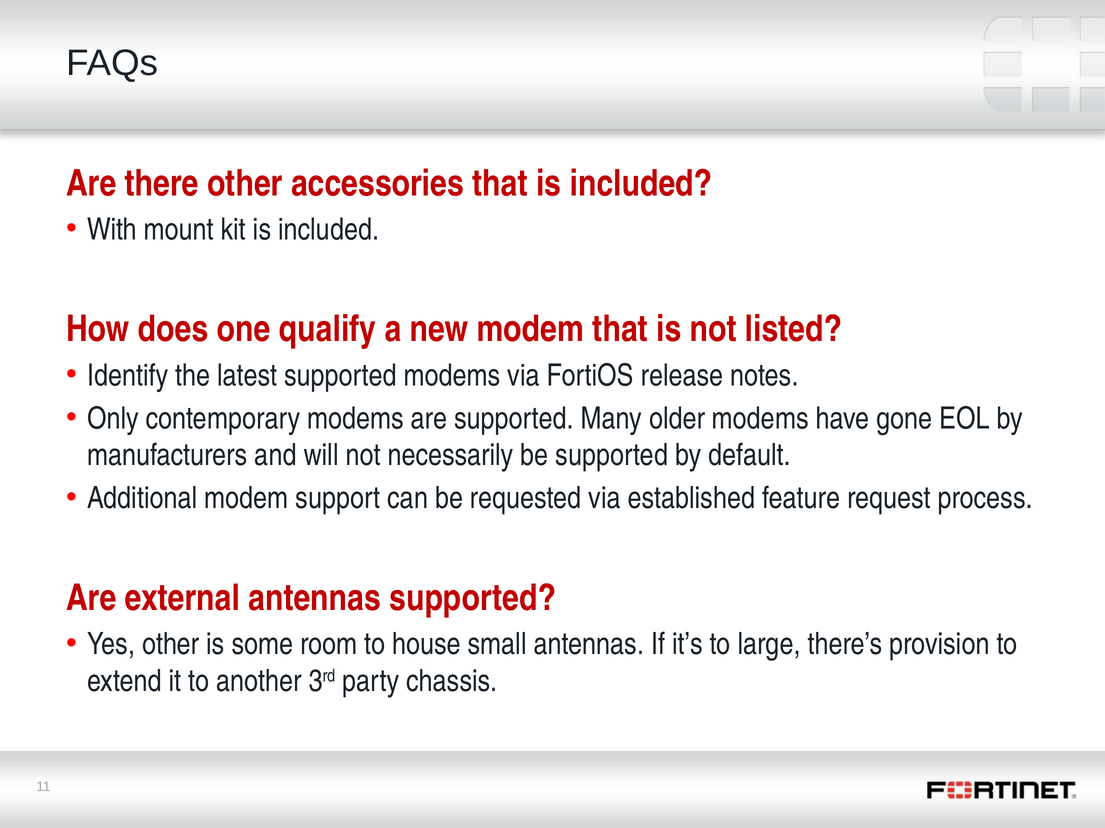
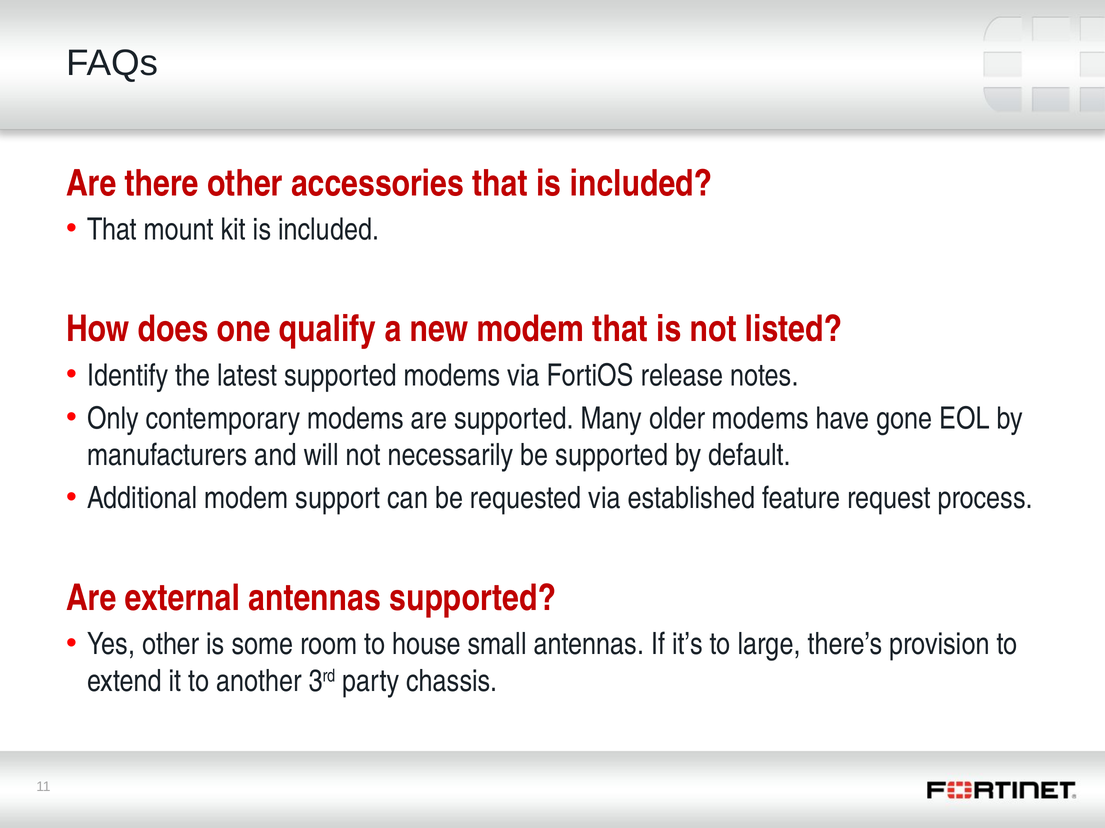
With at (112, 230): With -> That
